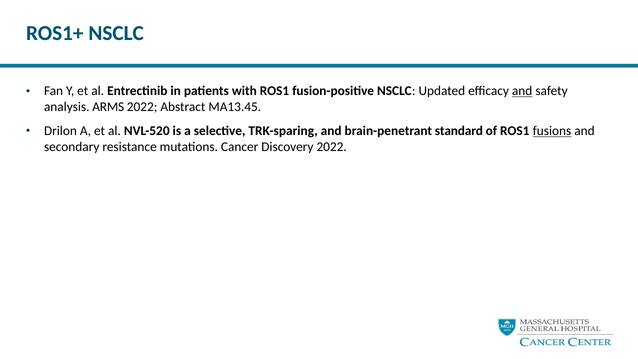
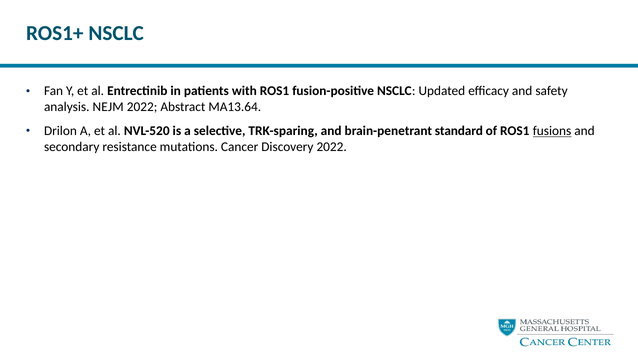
and at (522, 91) underline: present -> none
ARMS: ARMS -> NEJM
MA13.45: MA13.45 -> MA13.64
